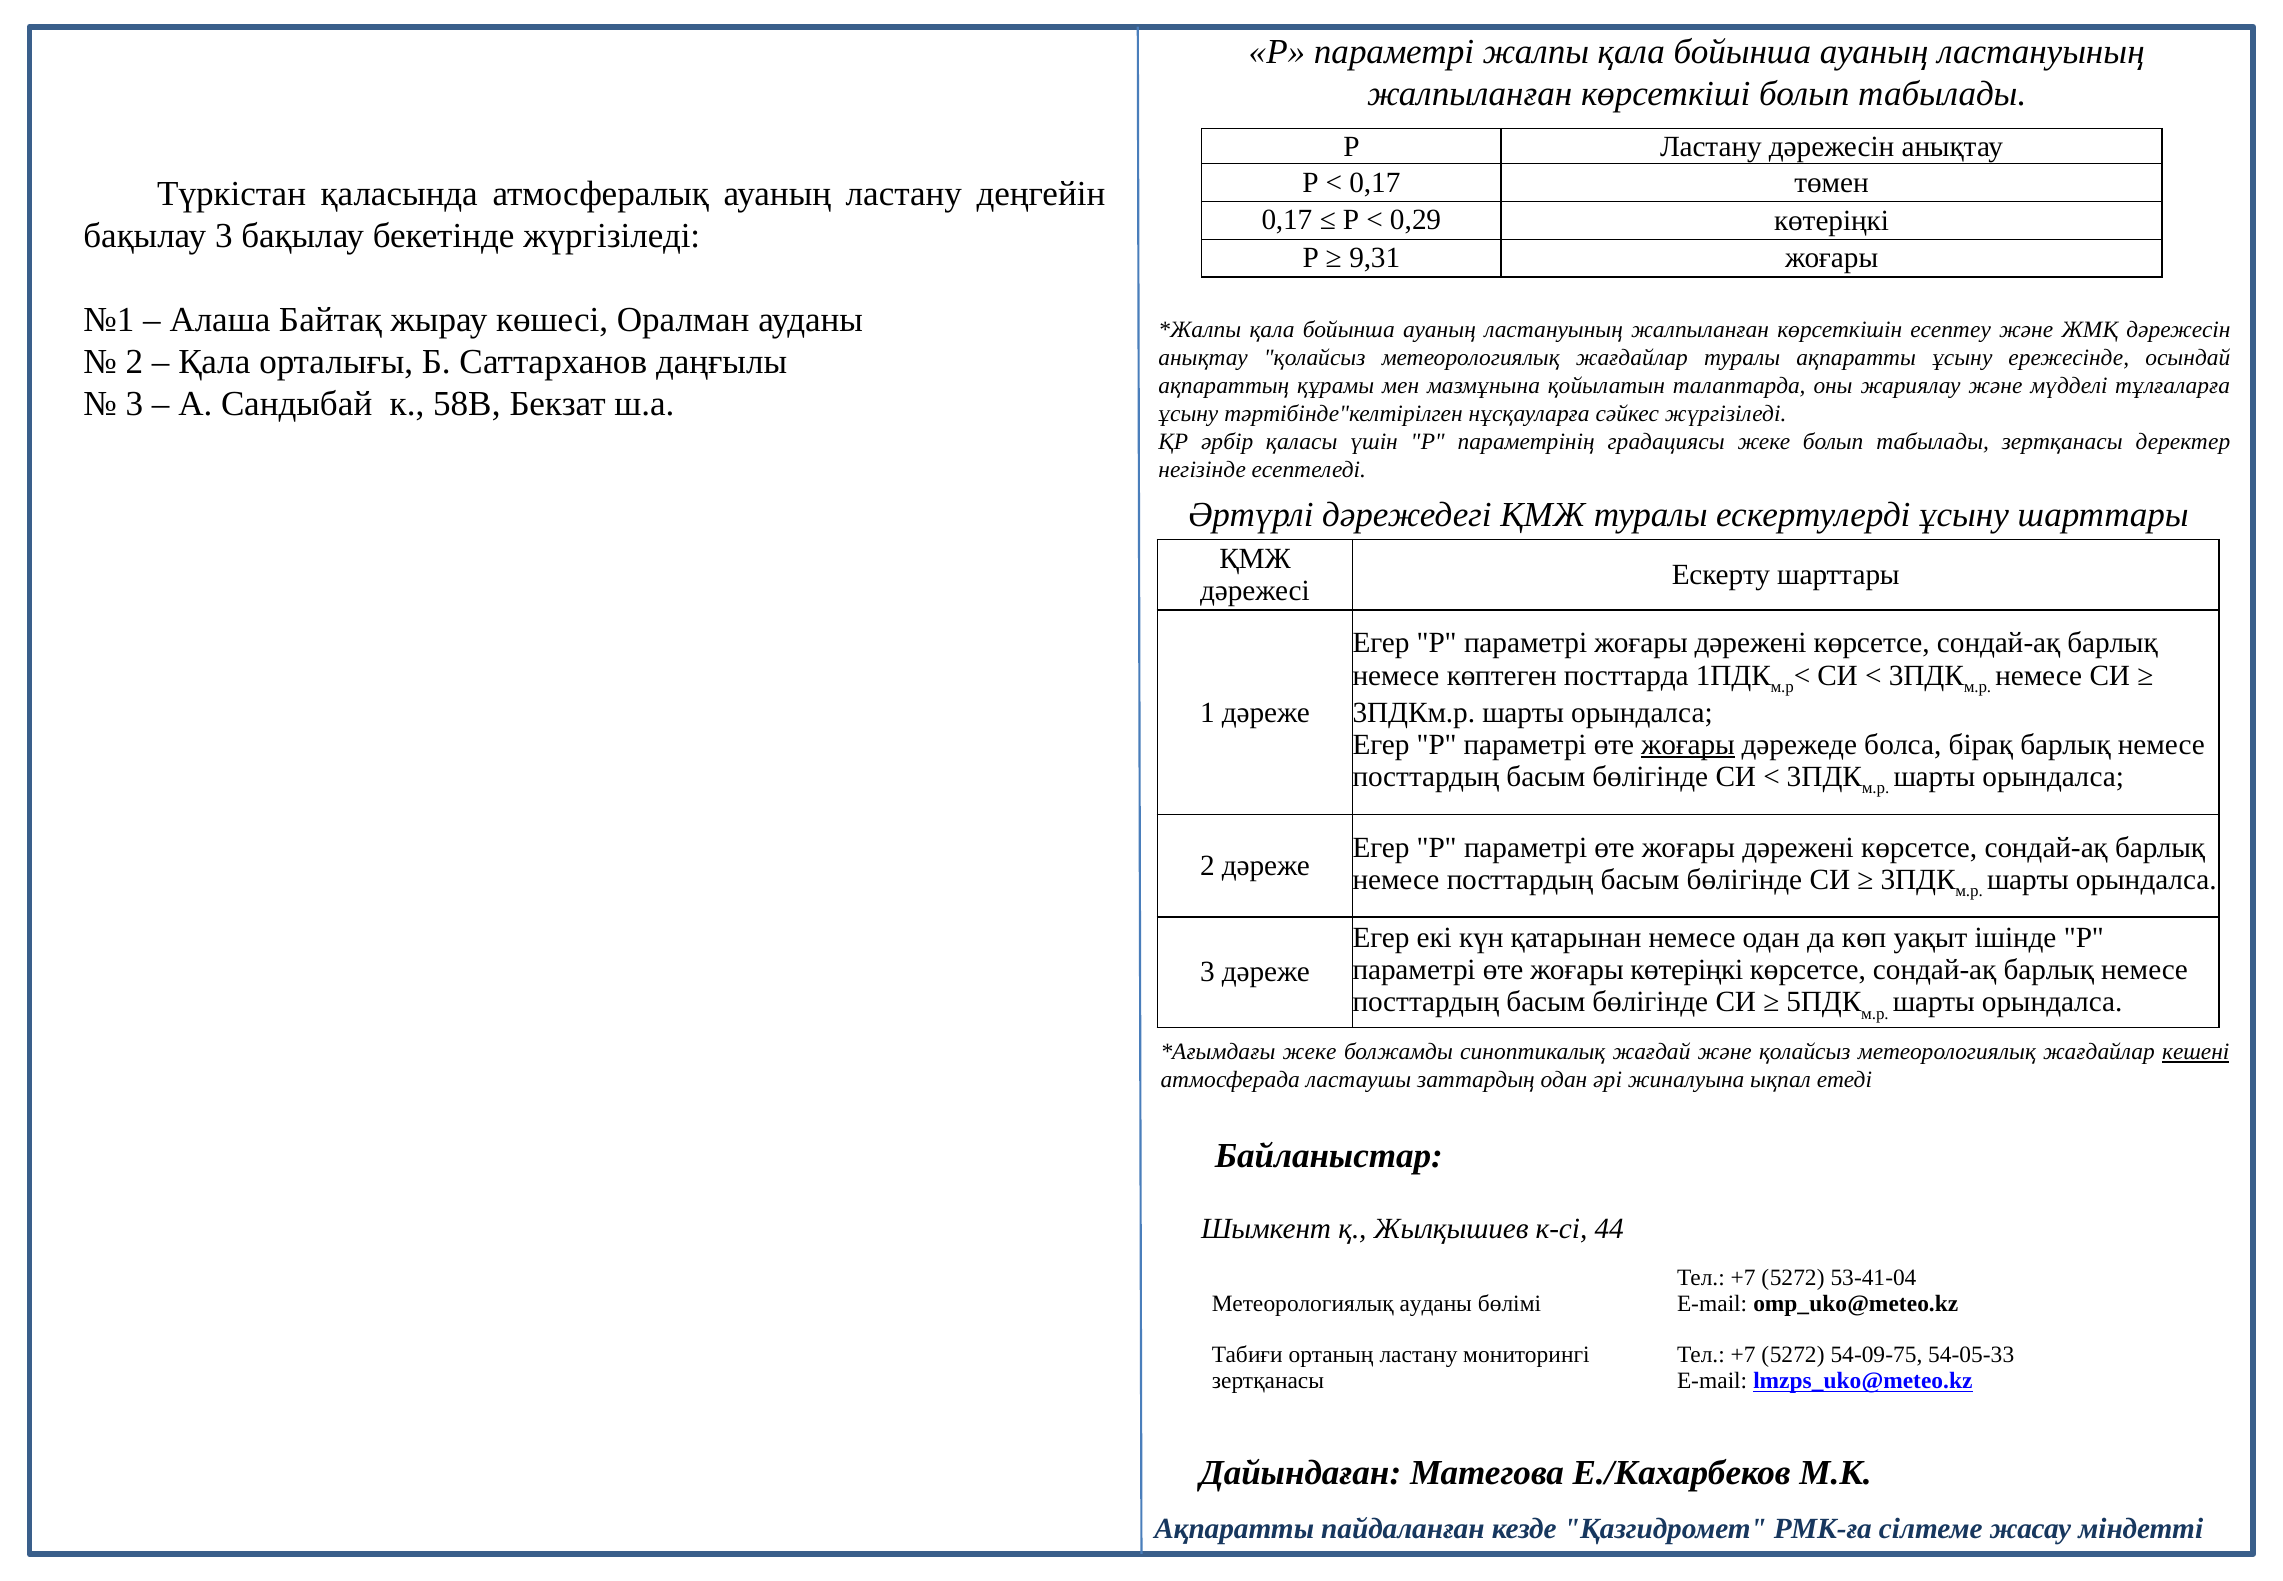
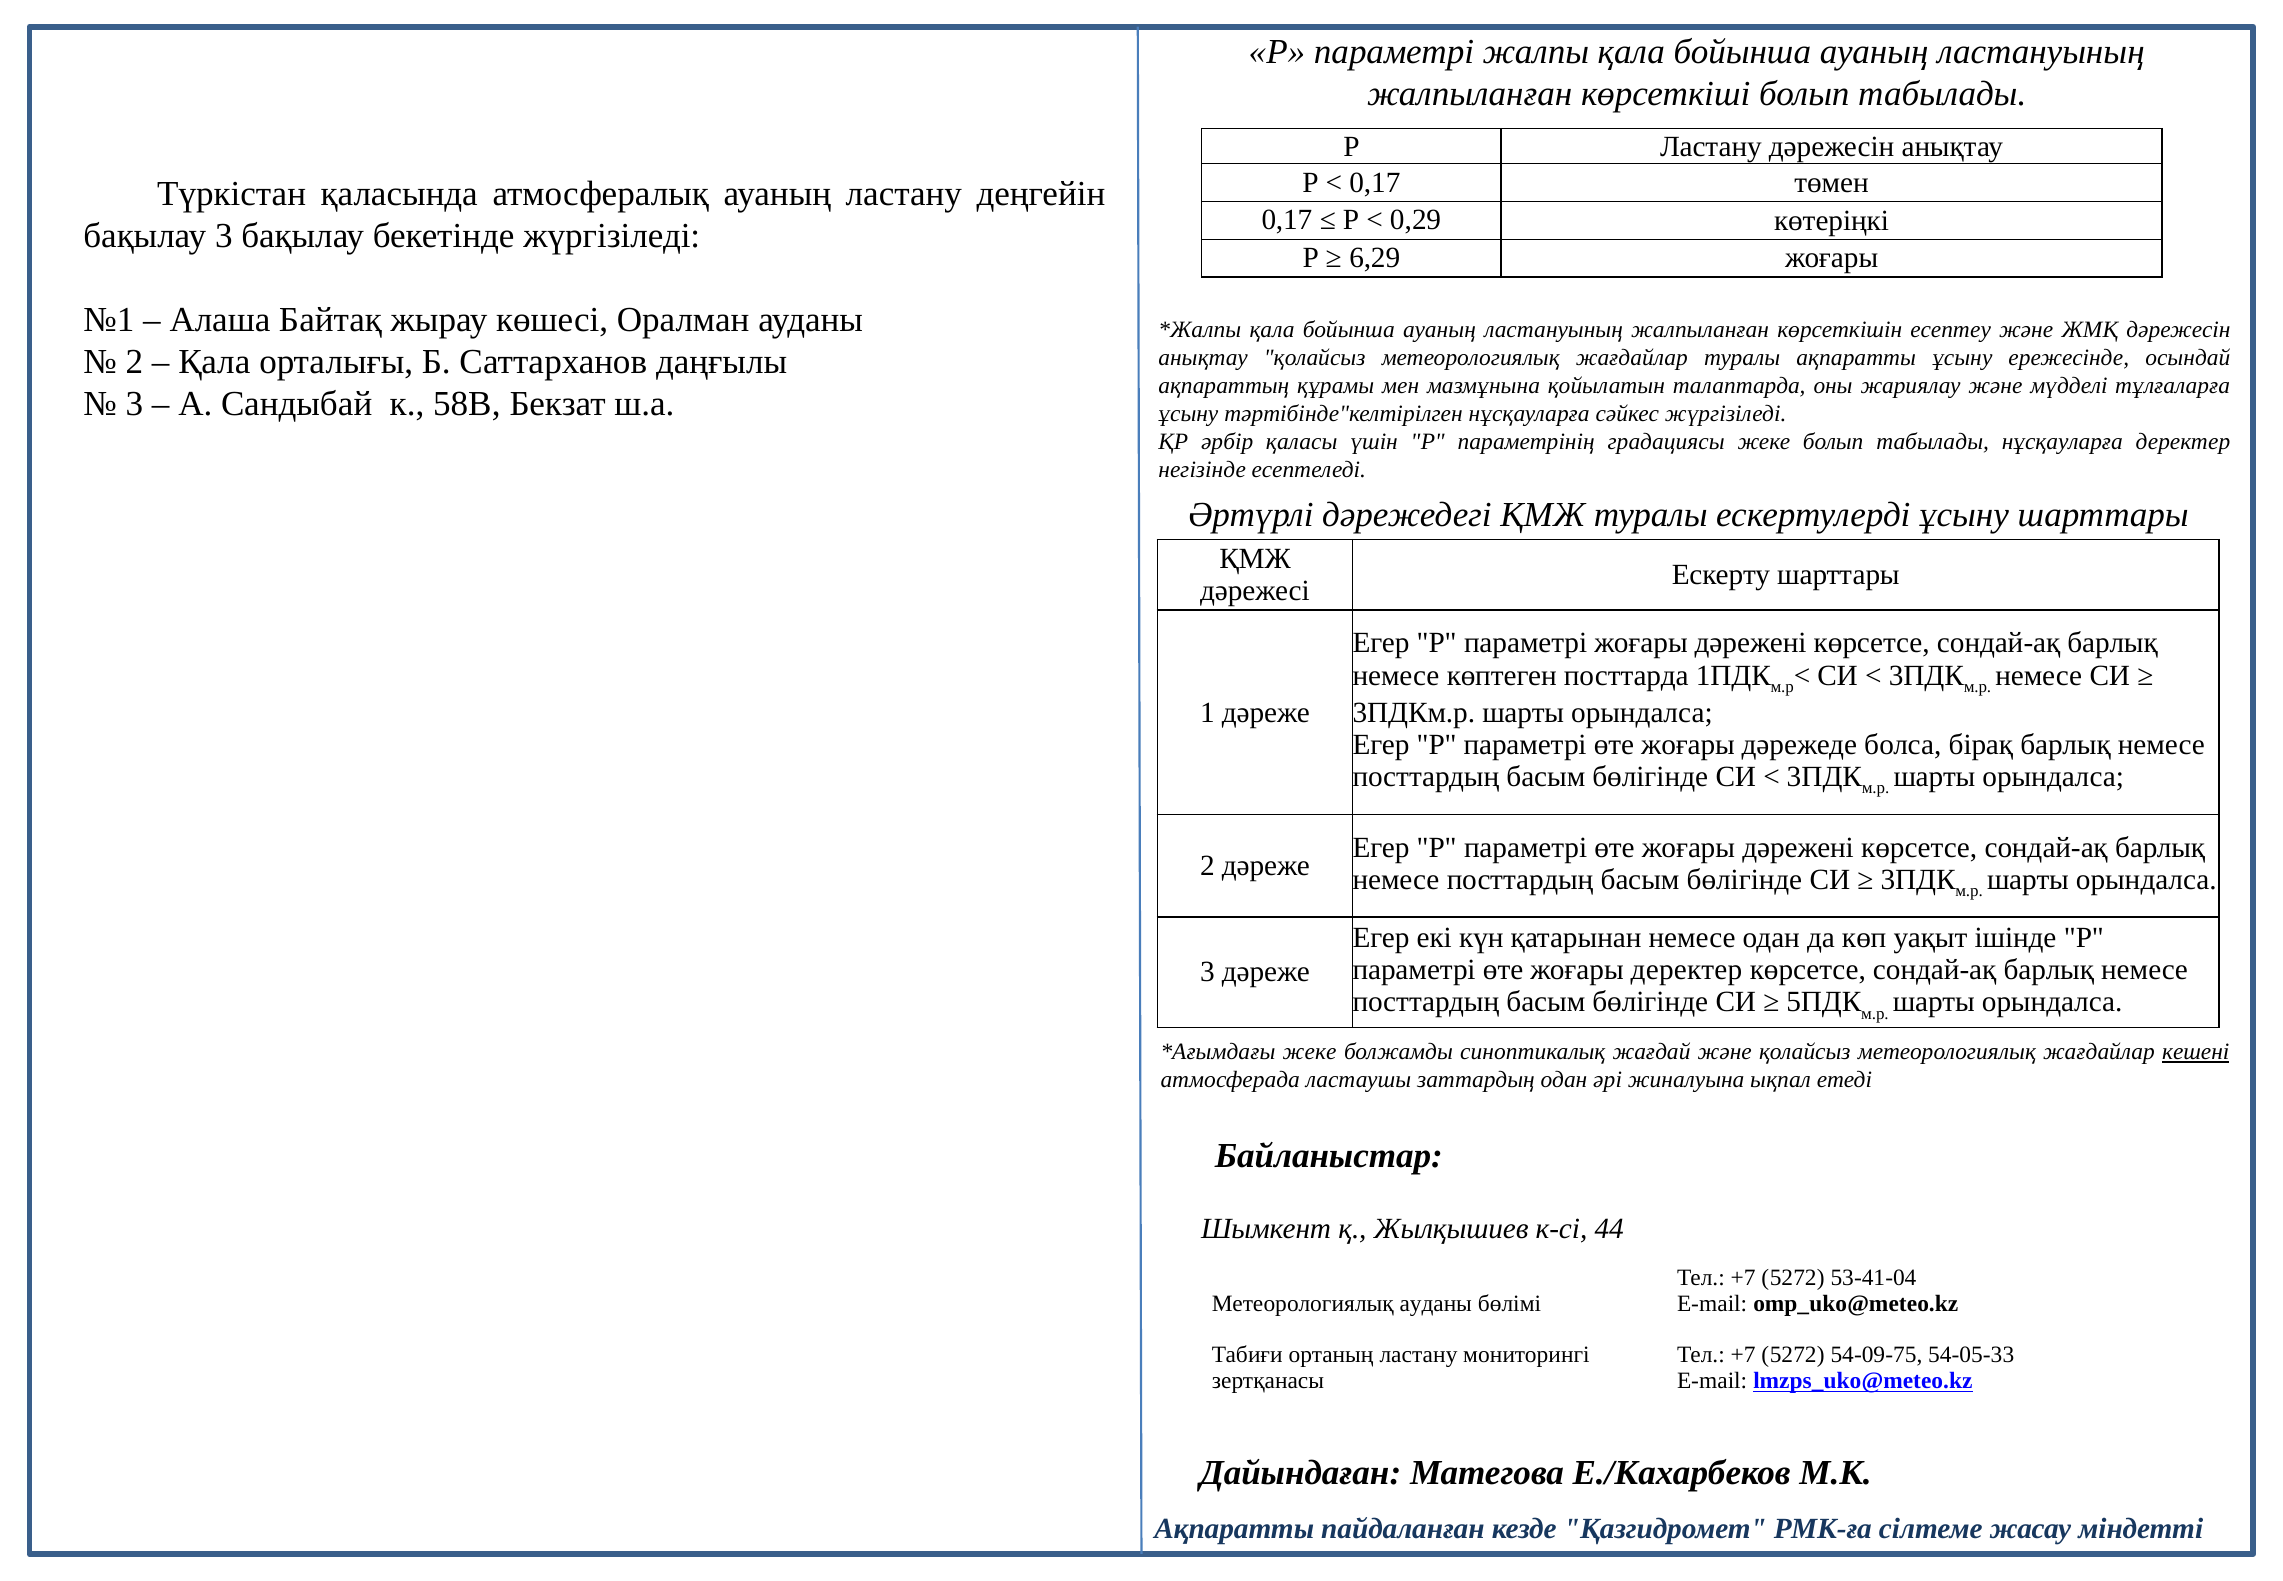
9,31: 9,31 -> 6,29
табылады зертқанасы: зертқанасы -> нұсқауларға
жоғары at (1688, 744) underline: present -> none
жоғары көтеріңкі: көтеріңкі -> деректер
